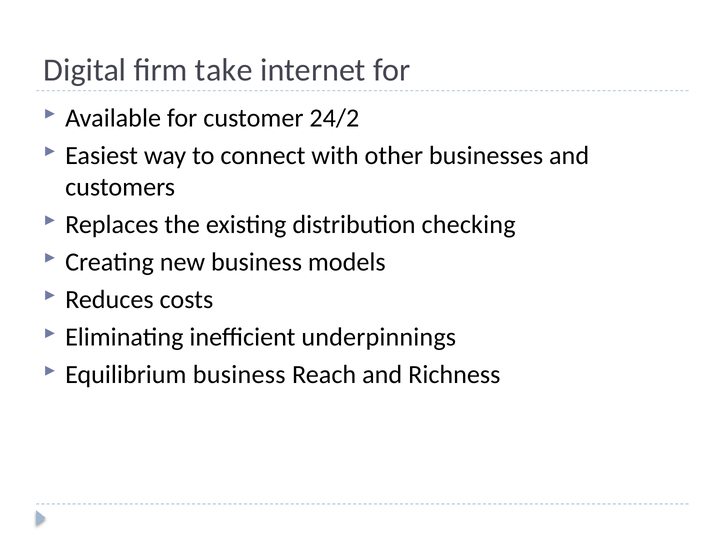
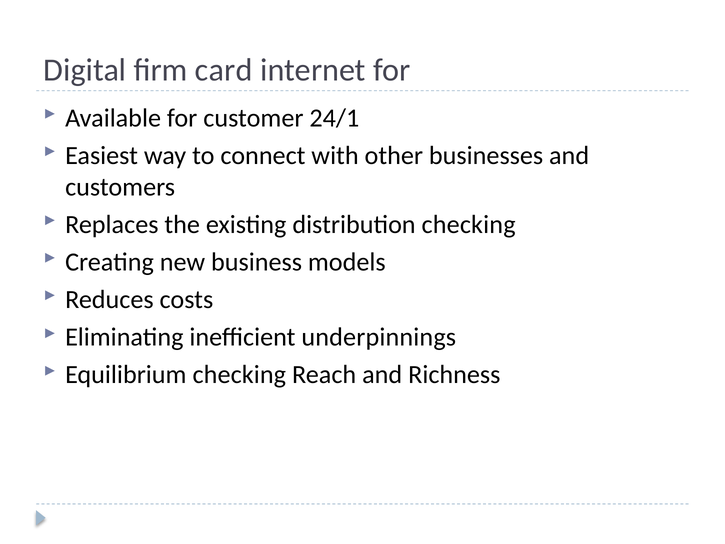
take: take -> card
24/2: 24/2 -> 24/1
Equilibrium business: business -> checking
